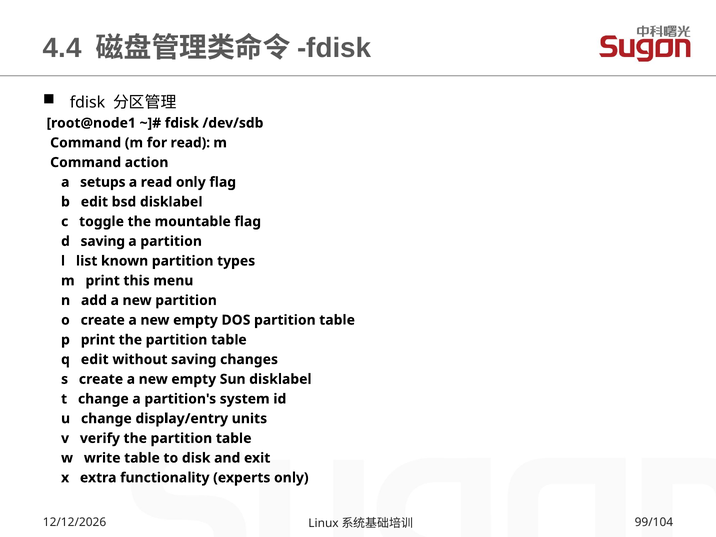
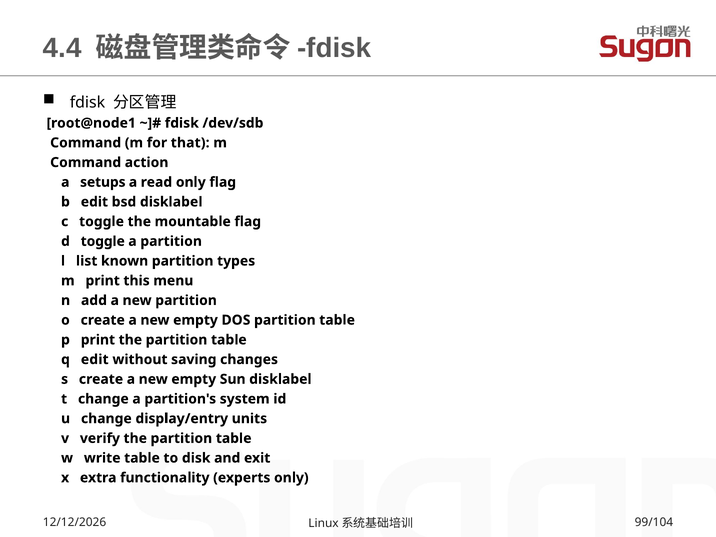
for read: read -> that
d saving: saving -> toggle
